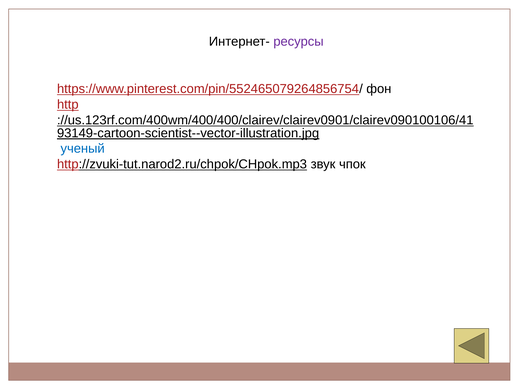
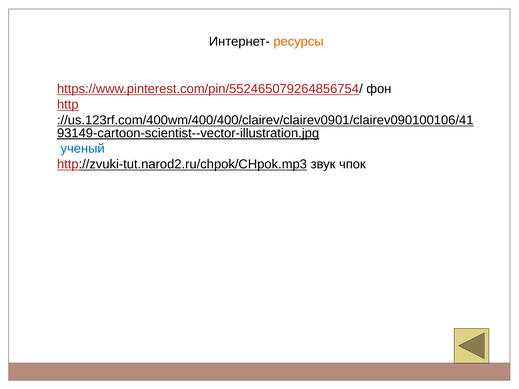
ресурсы colour: purple -> orange
